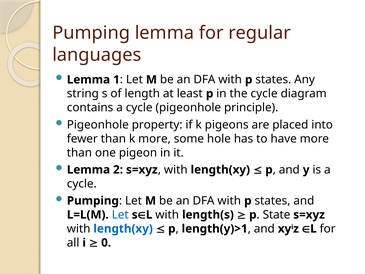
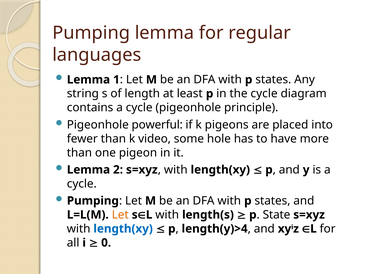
property: property -> powerful
k more: more -> video
Let at (120, 215) colour: blue -> orange
length(y)>1: length(y)>1 -> length(y)>4
